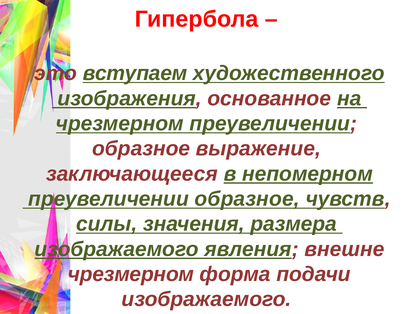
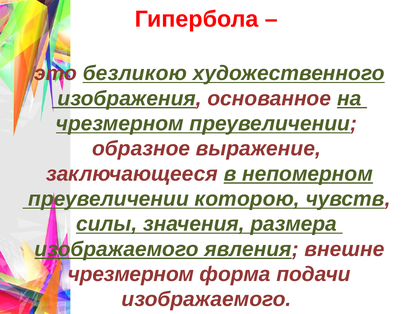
вступаем: вступаем -> безликою
образное at (247, 199): образное -> которою
